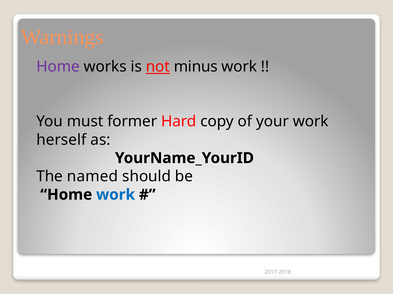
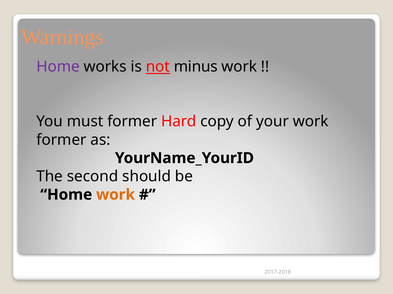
herself at (61, 140): herself -> former
named: named -> second
work at (116, 195) colour: blue -> orange
